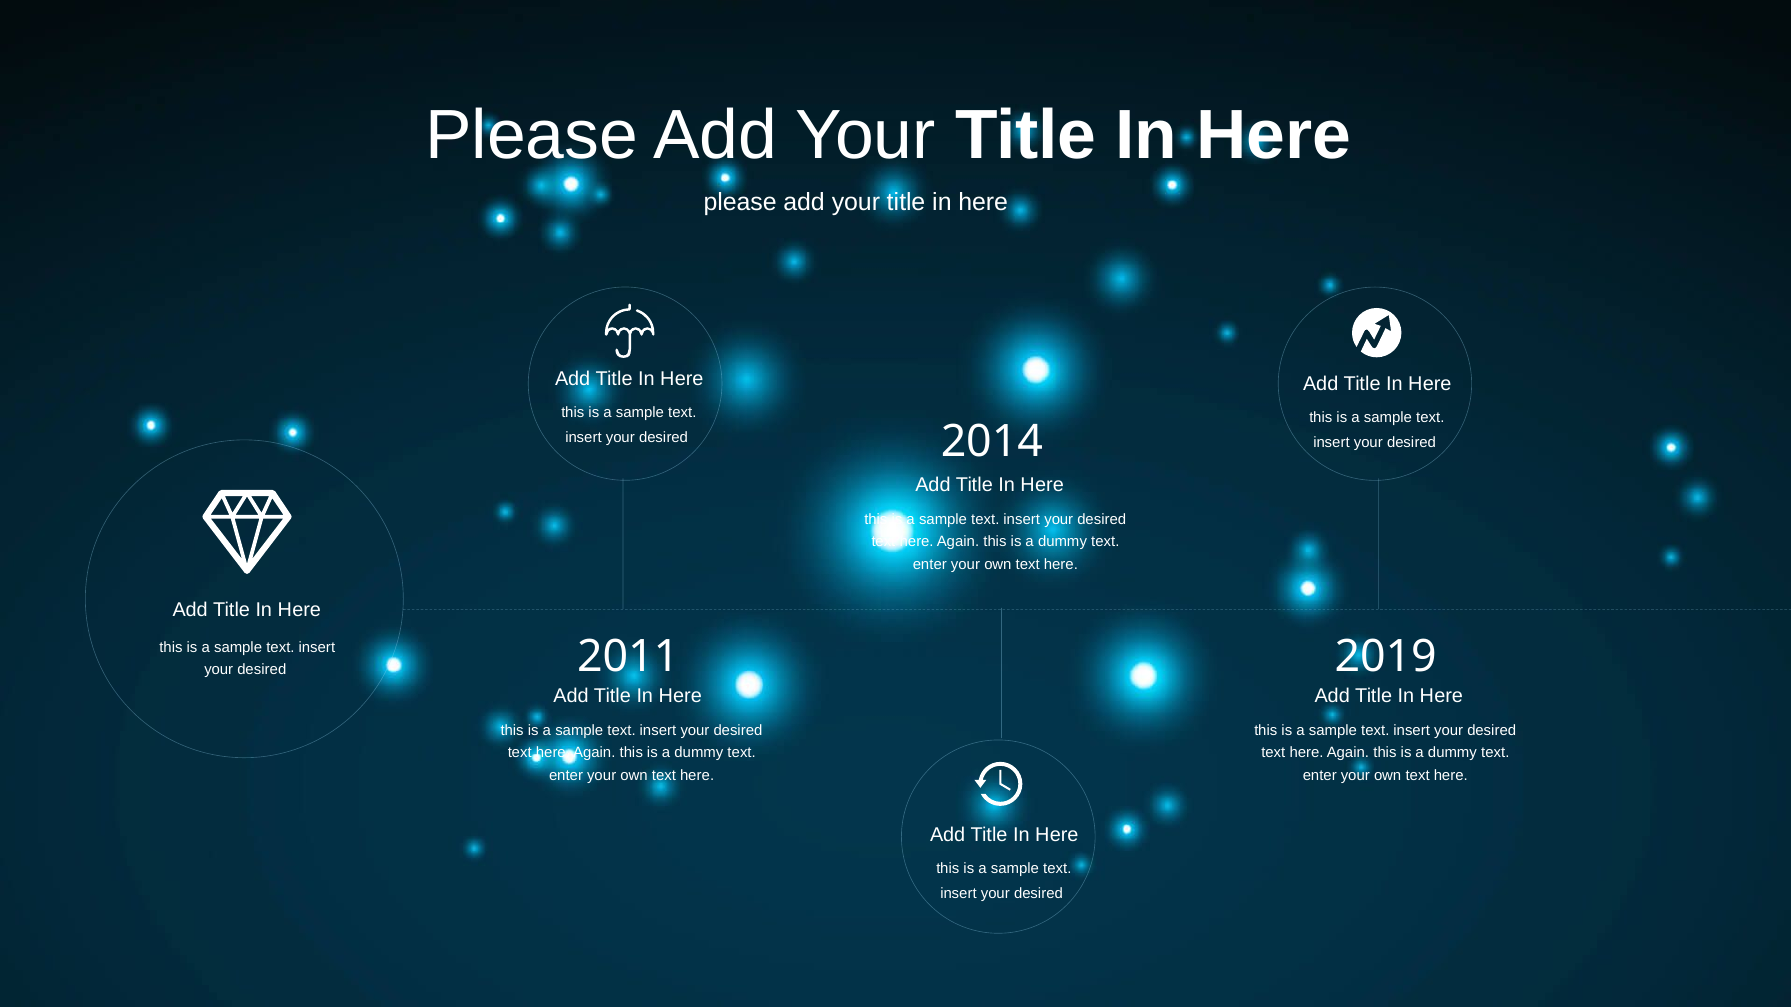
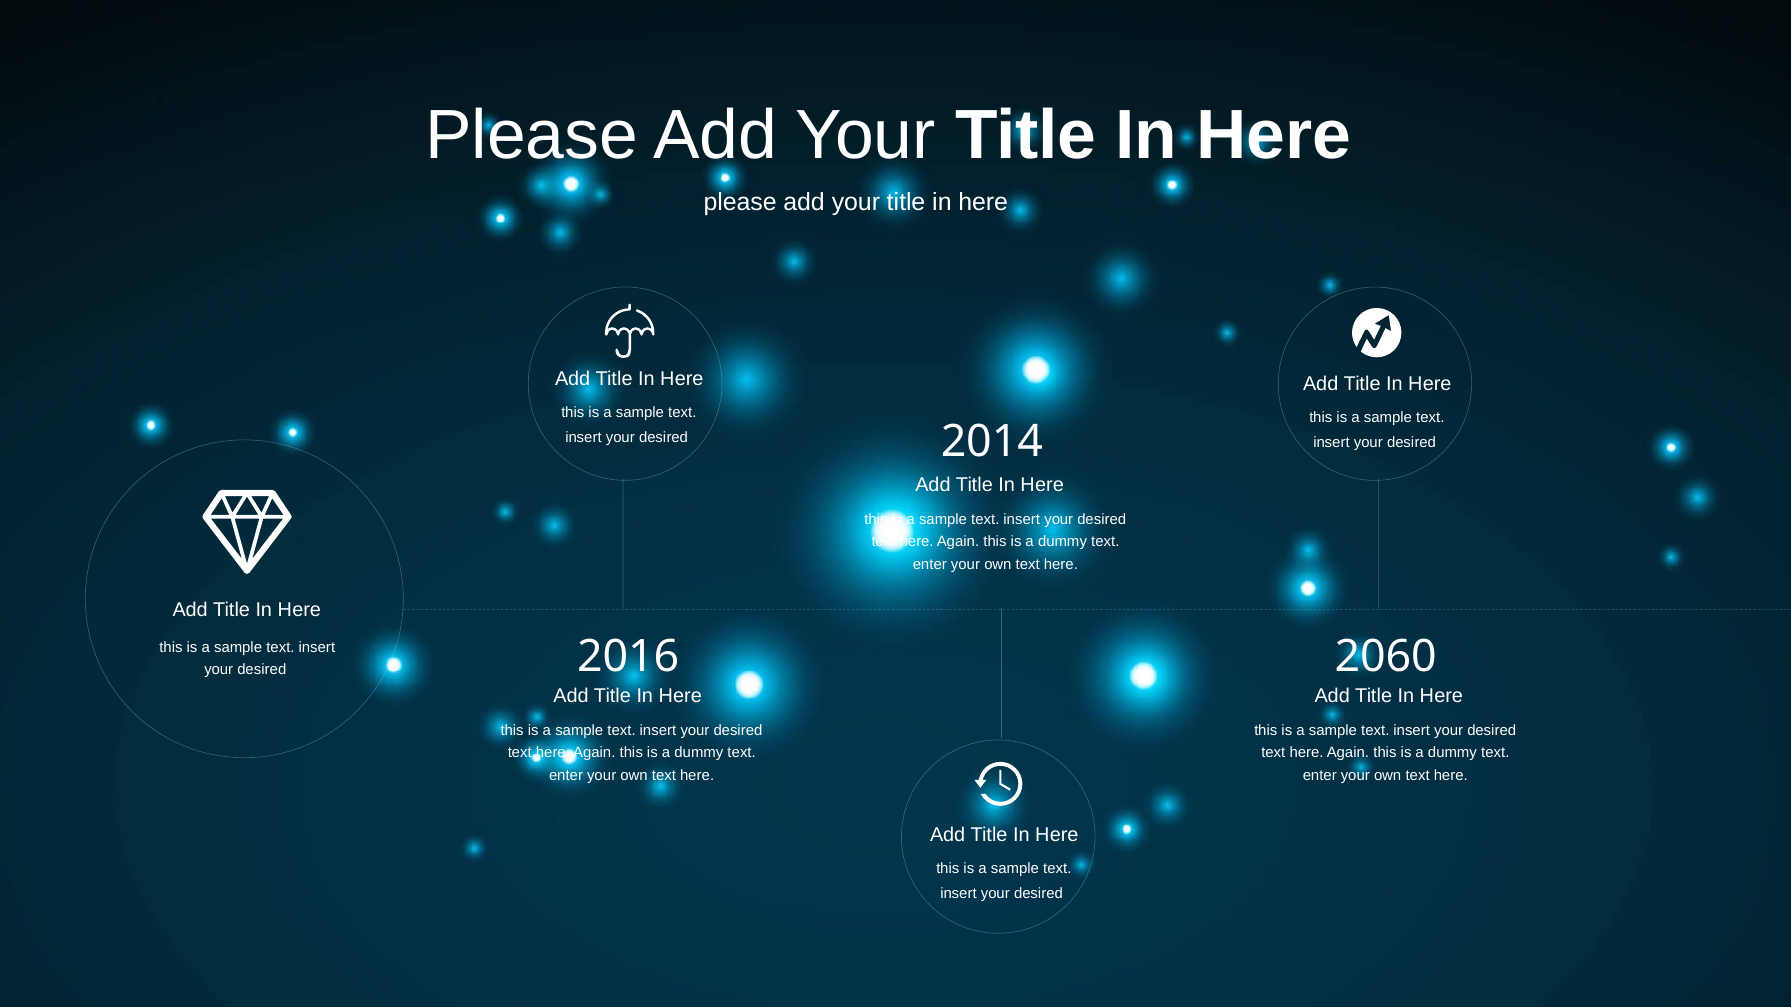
2019: 2019 -> 2060
2011: 2011 -> 2016
